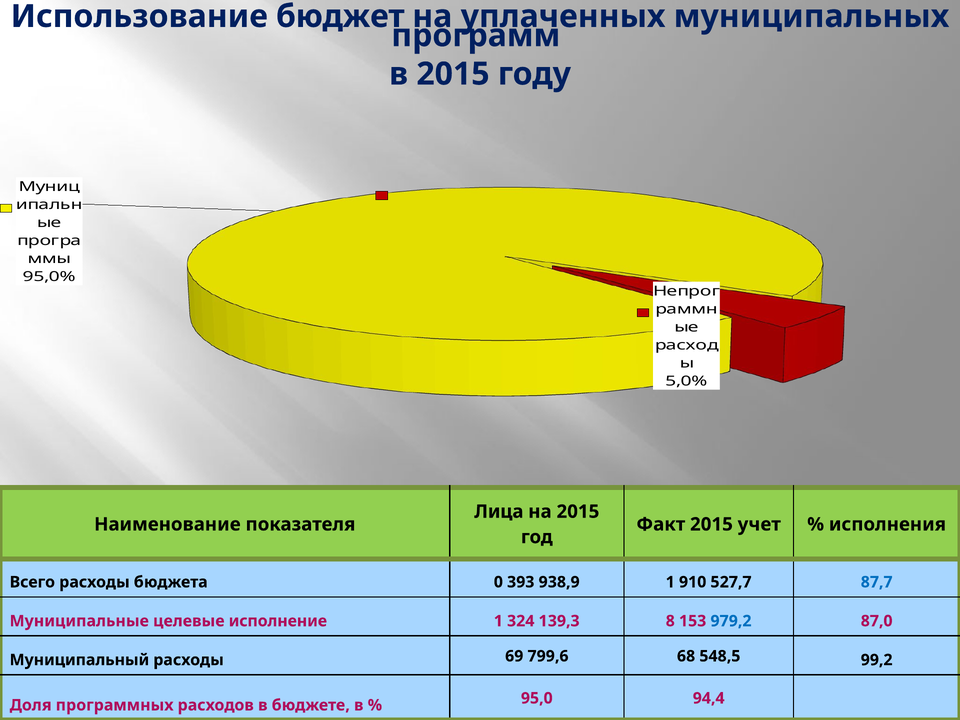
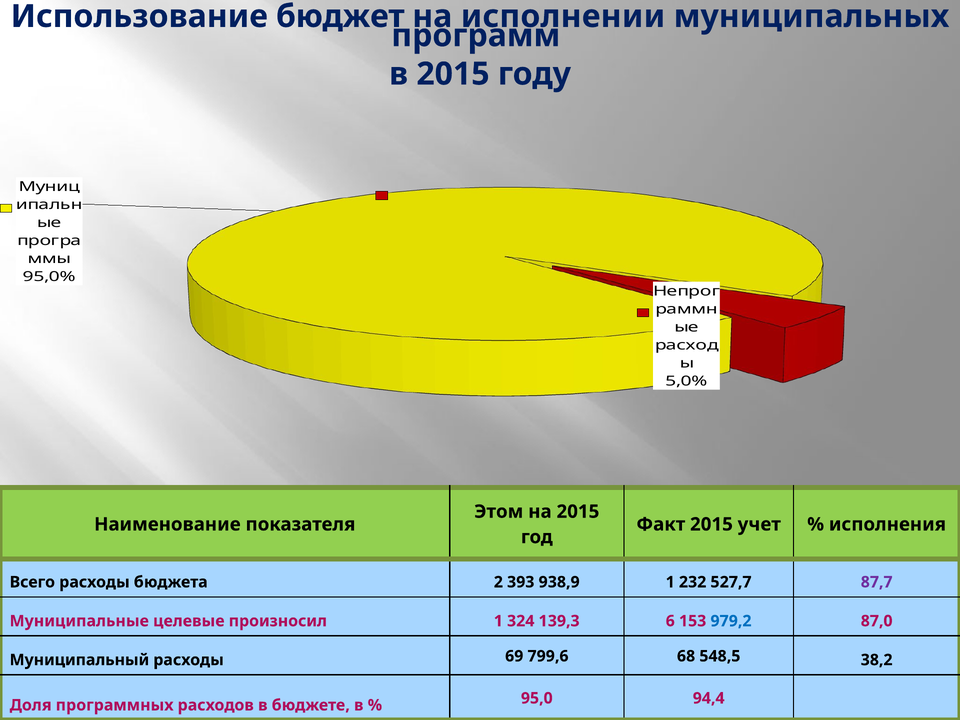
уплаченных: уплаченных -> исполнении
Лица: Лица -> Этом
0: 0 -> 2
910: 910 -> 232
87,7 colour: blue -> purple
исполнение: исполнение -> произносил
8: 8 -> 6
99,2: 99,2 -> 38,2
